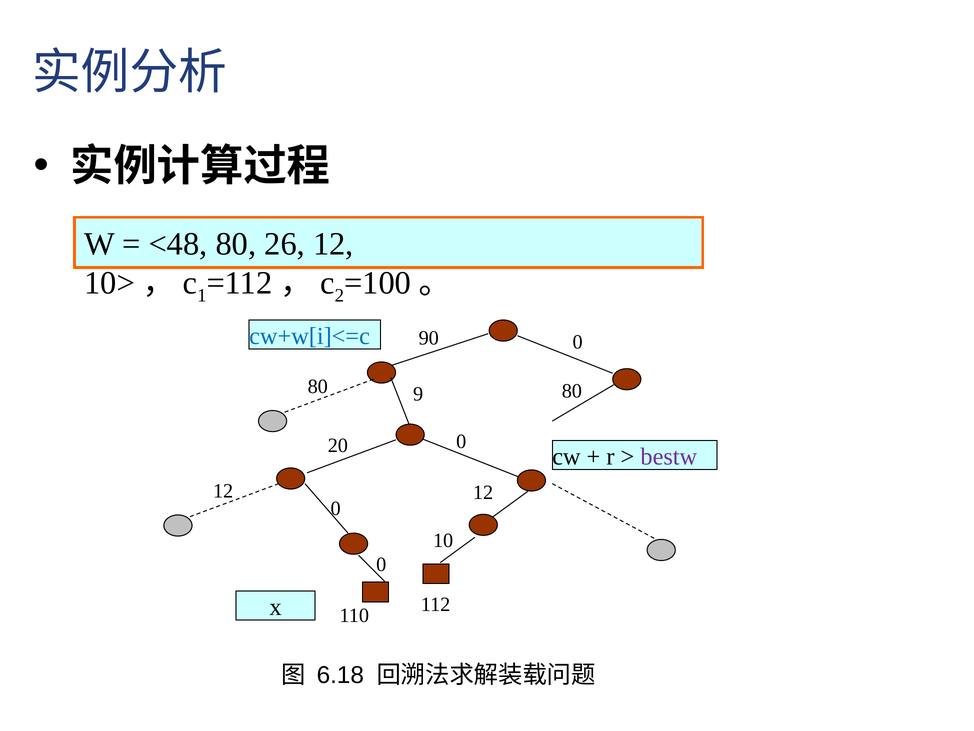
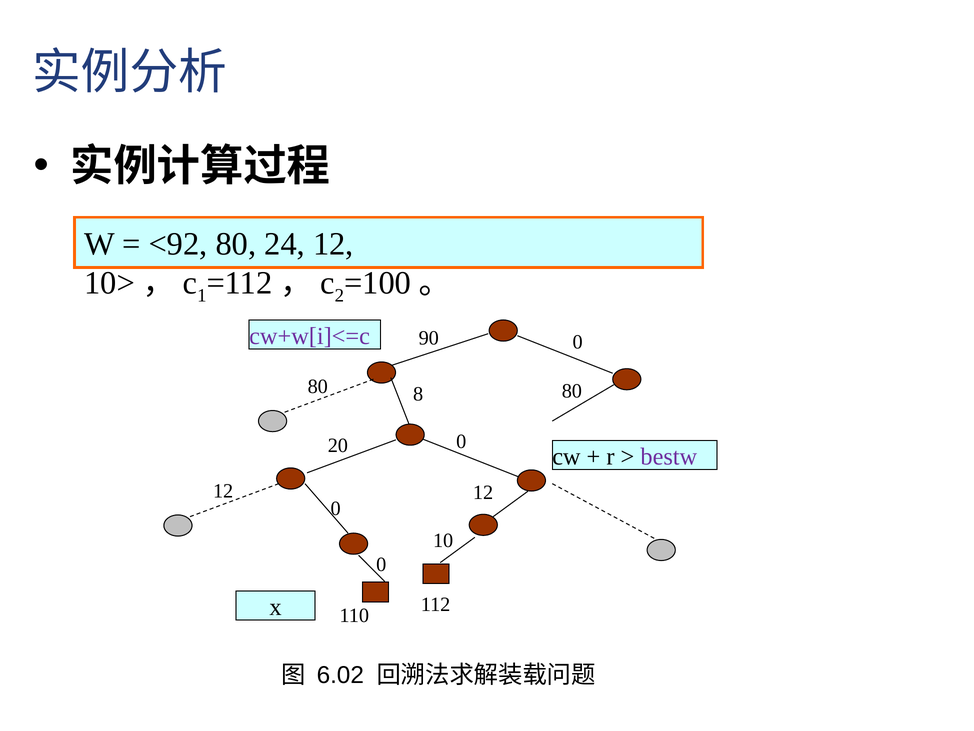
<48: <48 -> <92
26: 26 -> 24
cw+w[i]<=c colour: blue -> purple
9: 9 -> 8
6.18: 6.18 -> 6.02
